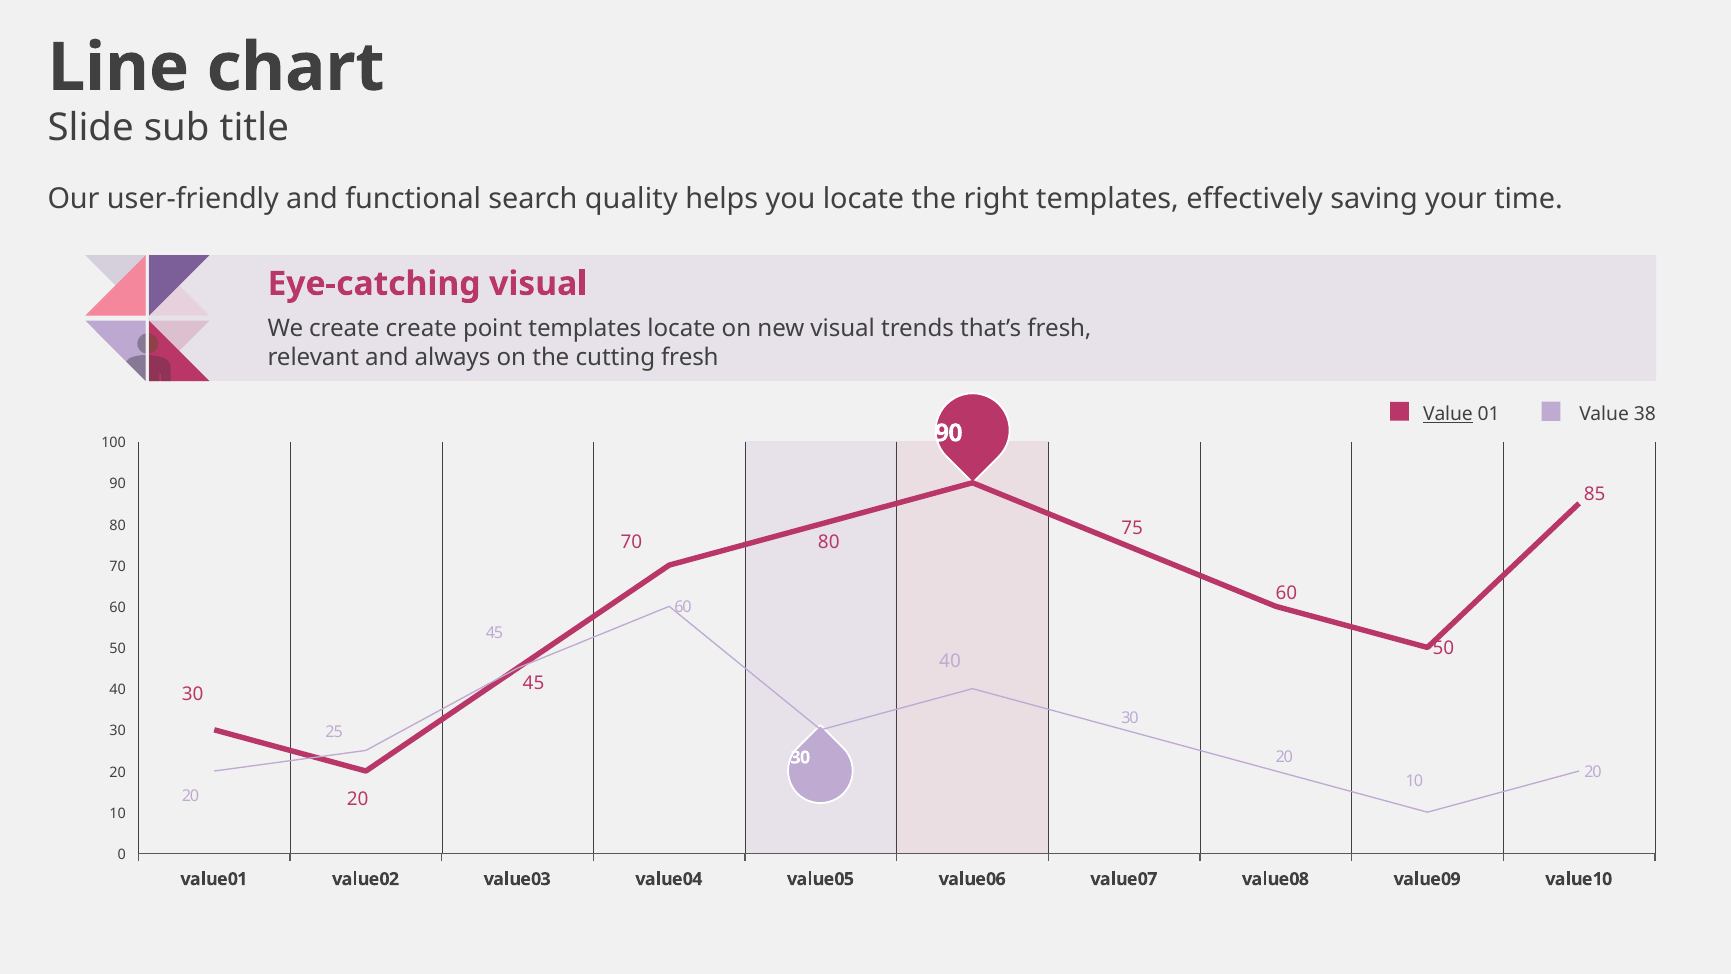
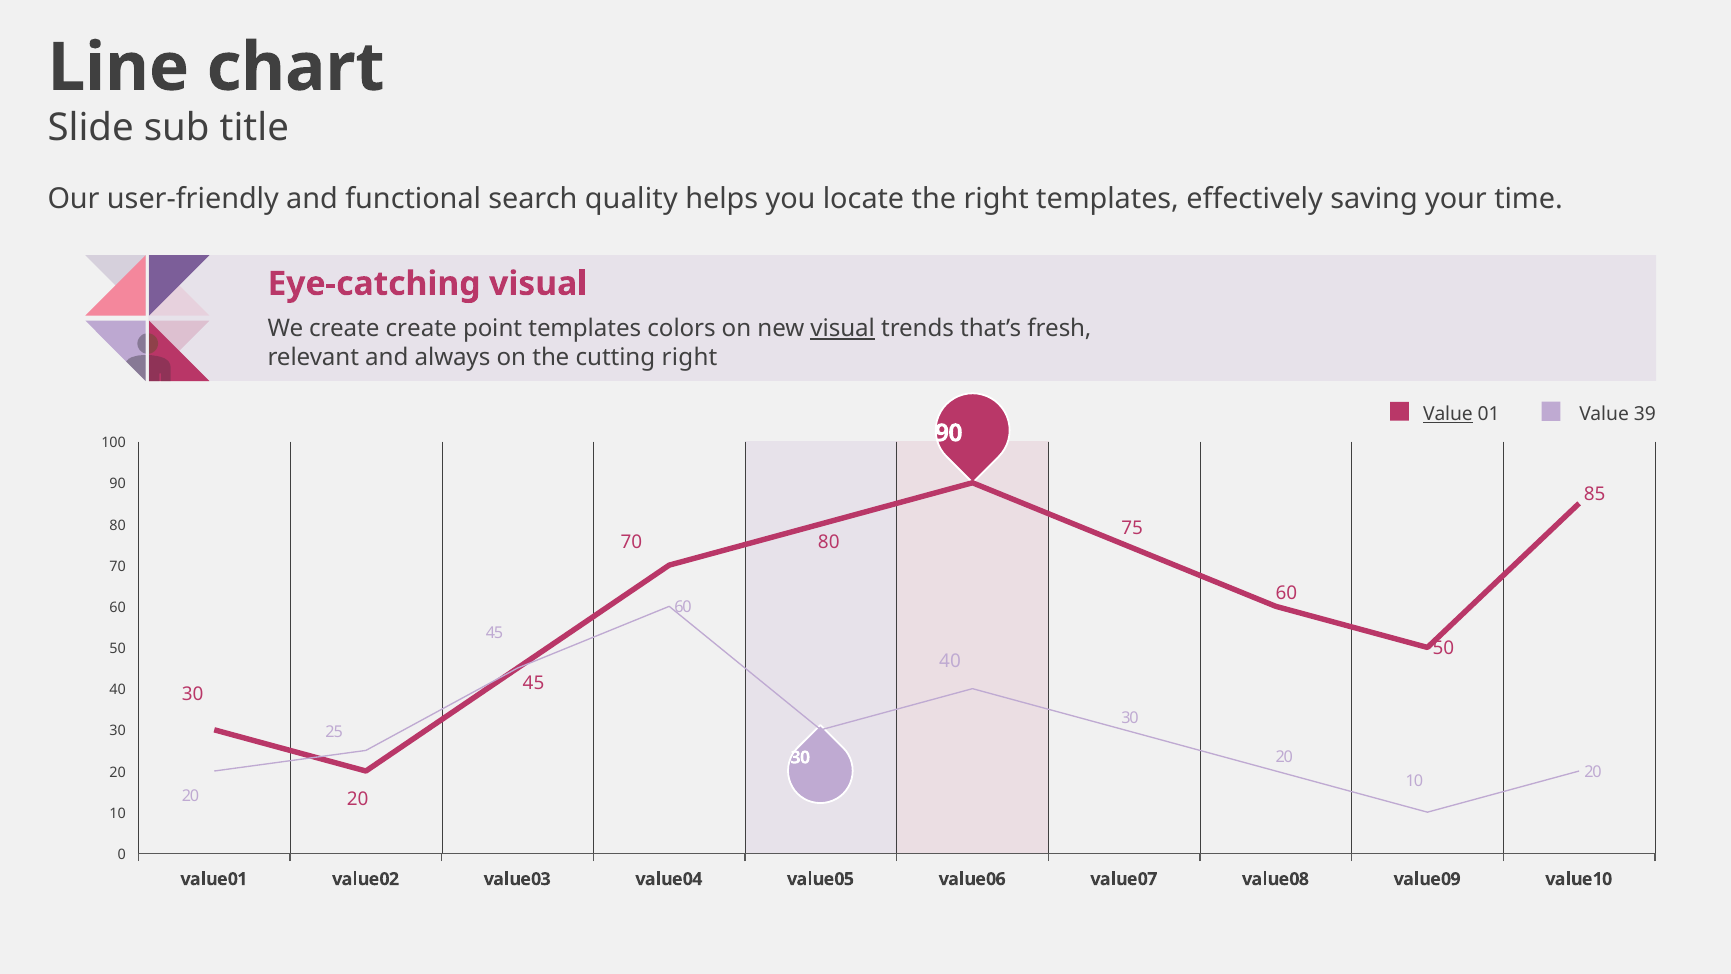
templates locate: locate -> colors
visual at (843, 328) underline: none -> present
cutting fresh: fresh -> right
38: 38 -> 39
